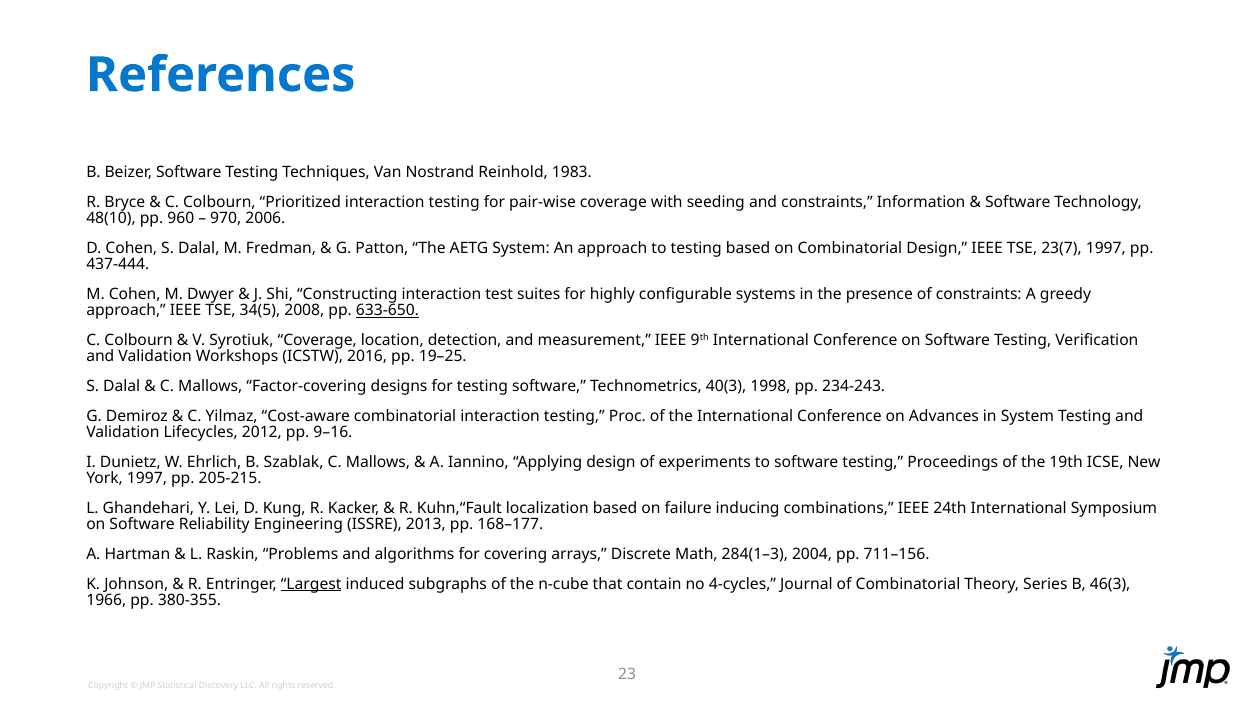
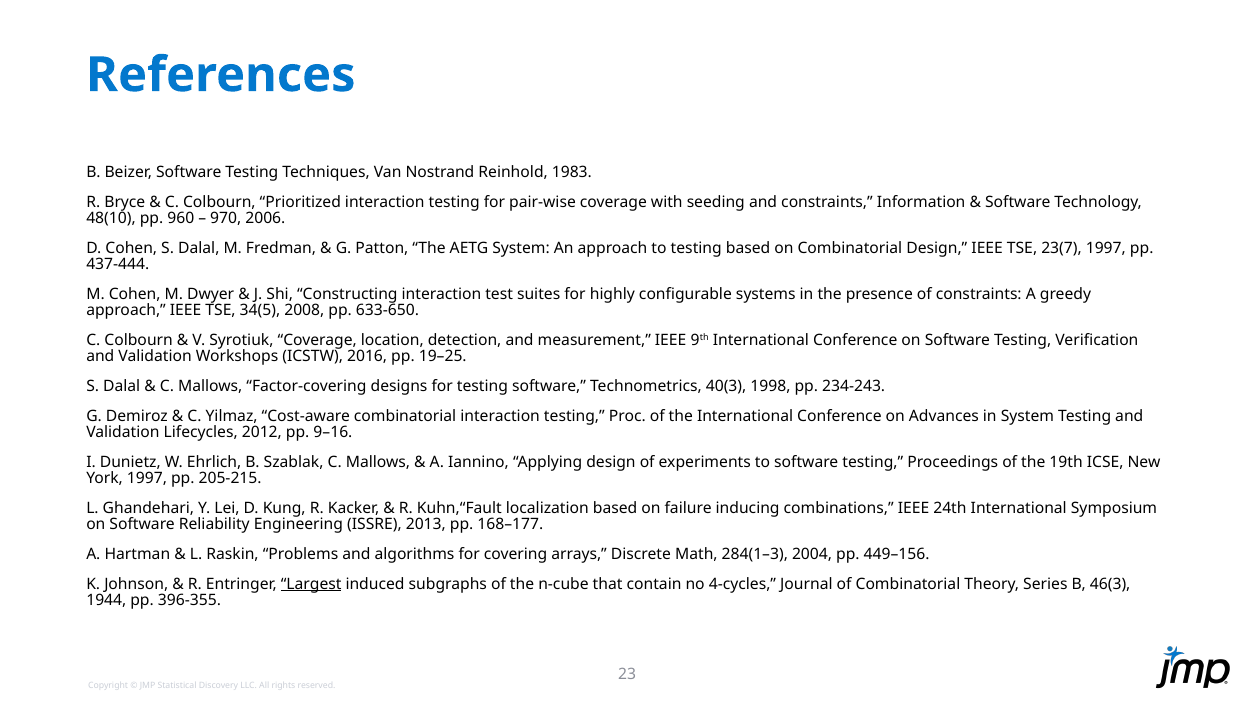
633-650 underline: present -> none
711–156: 711–156 -> 449–156
1966: 1966 -> 1944
380-355: 380-355 -> 396-355
